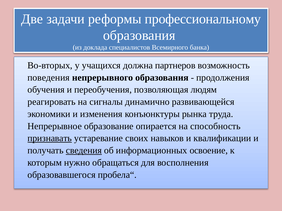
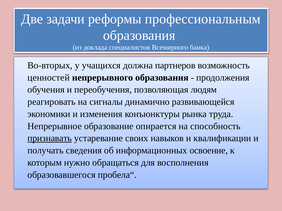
профессиональному: профессиональному -> профессиональным
поведения: поведения -> ценностей
сведения underline: present -> none
